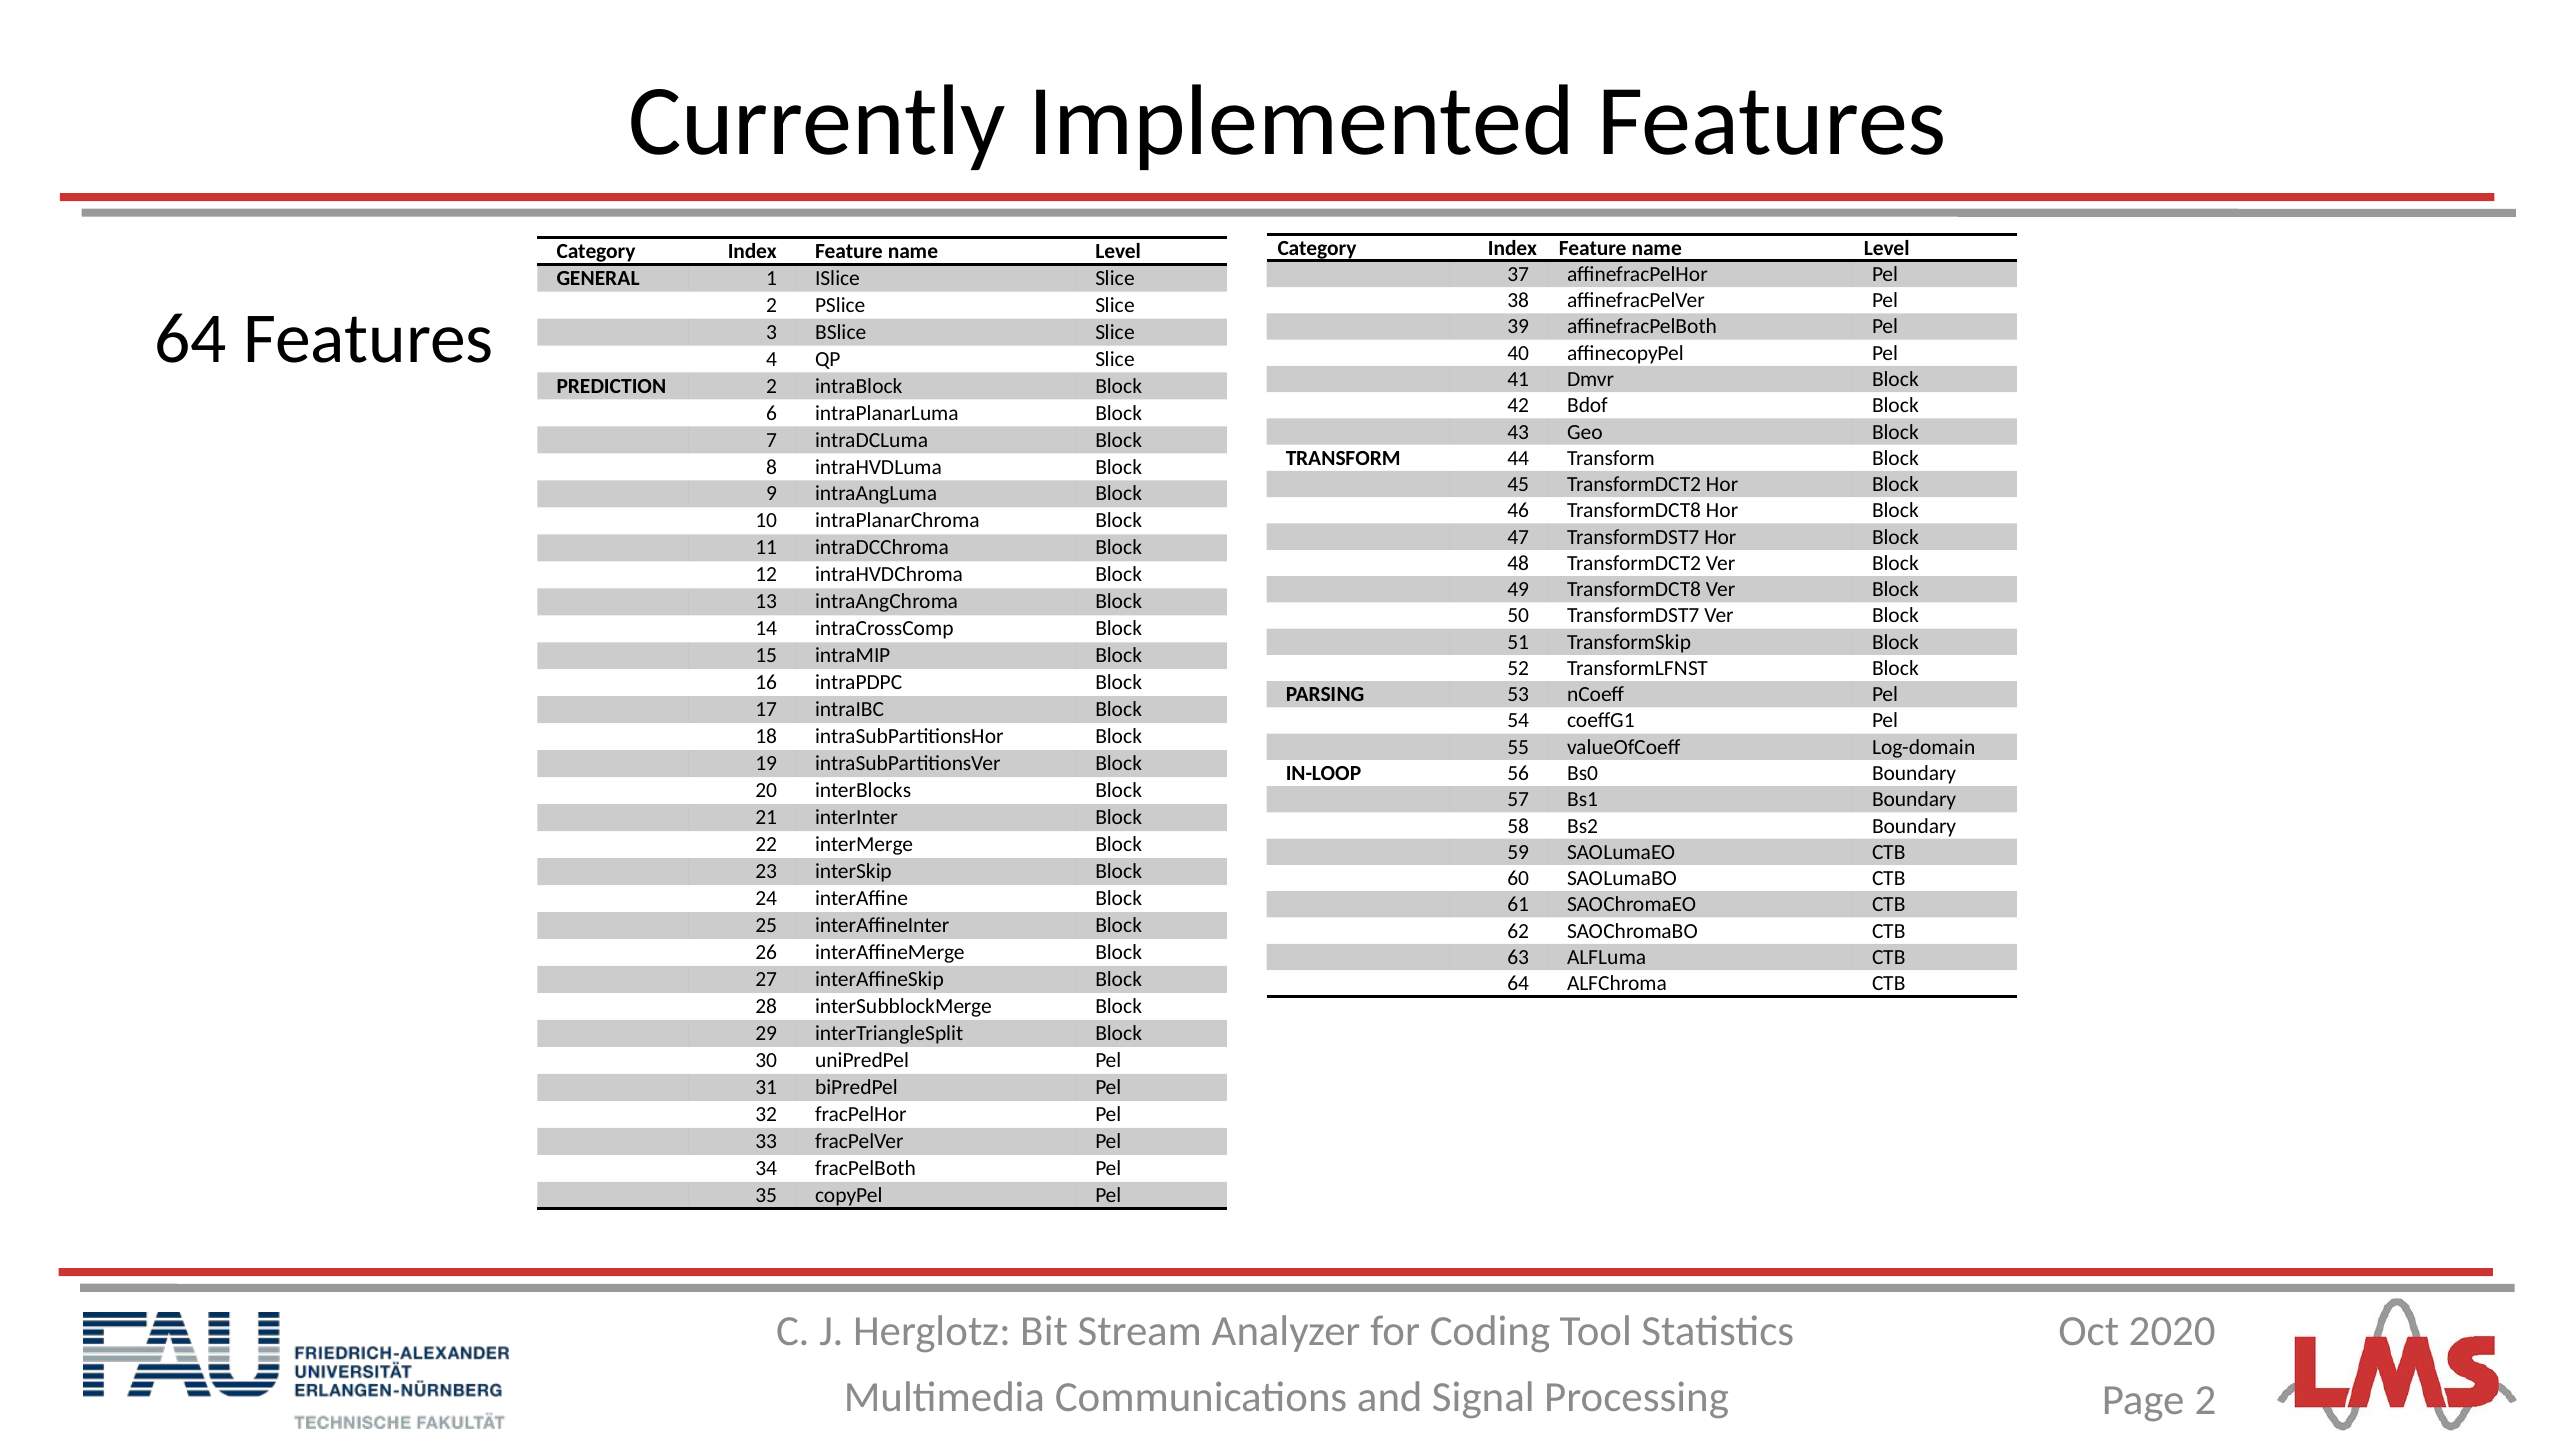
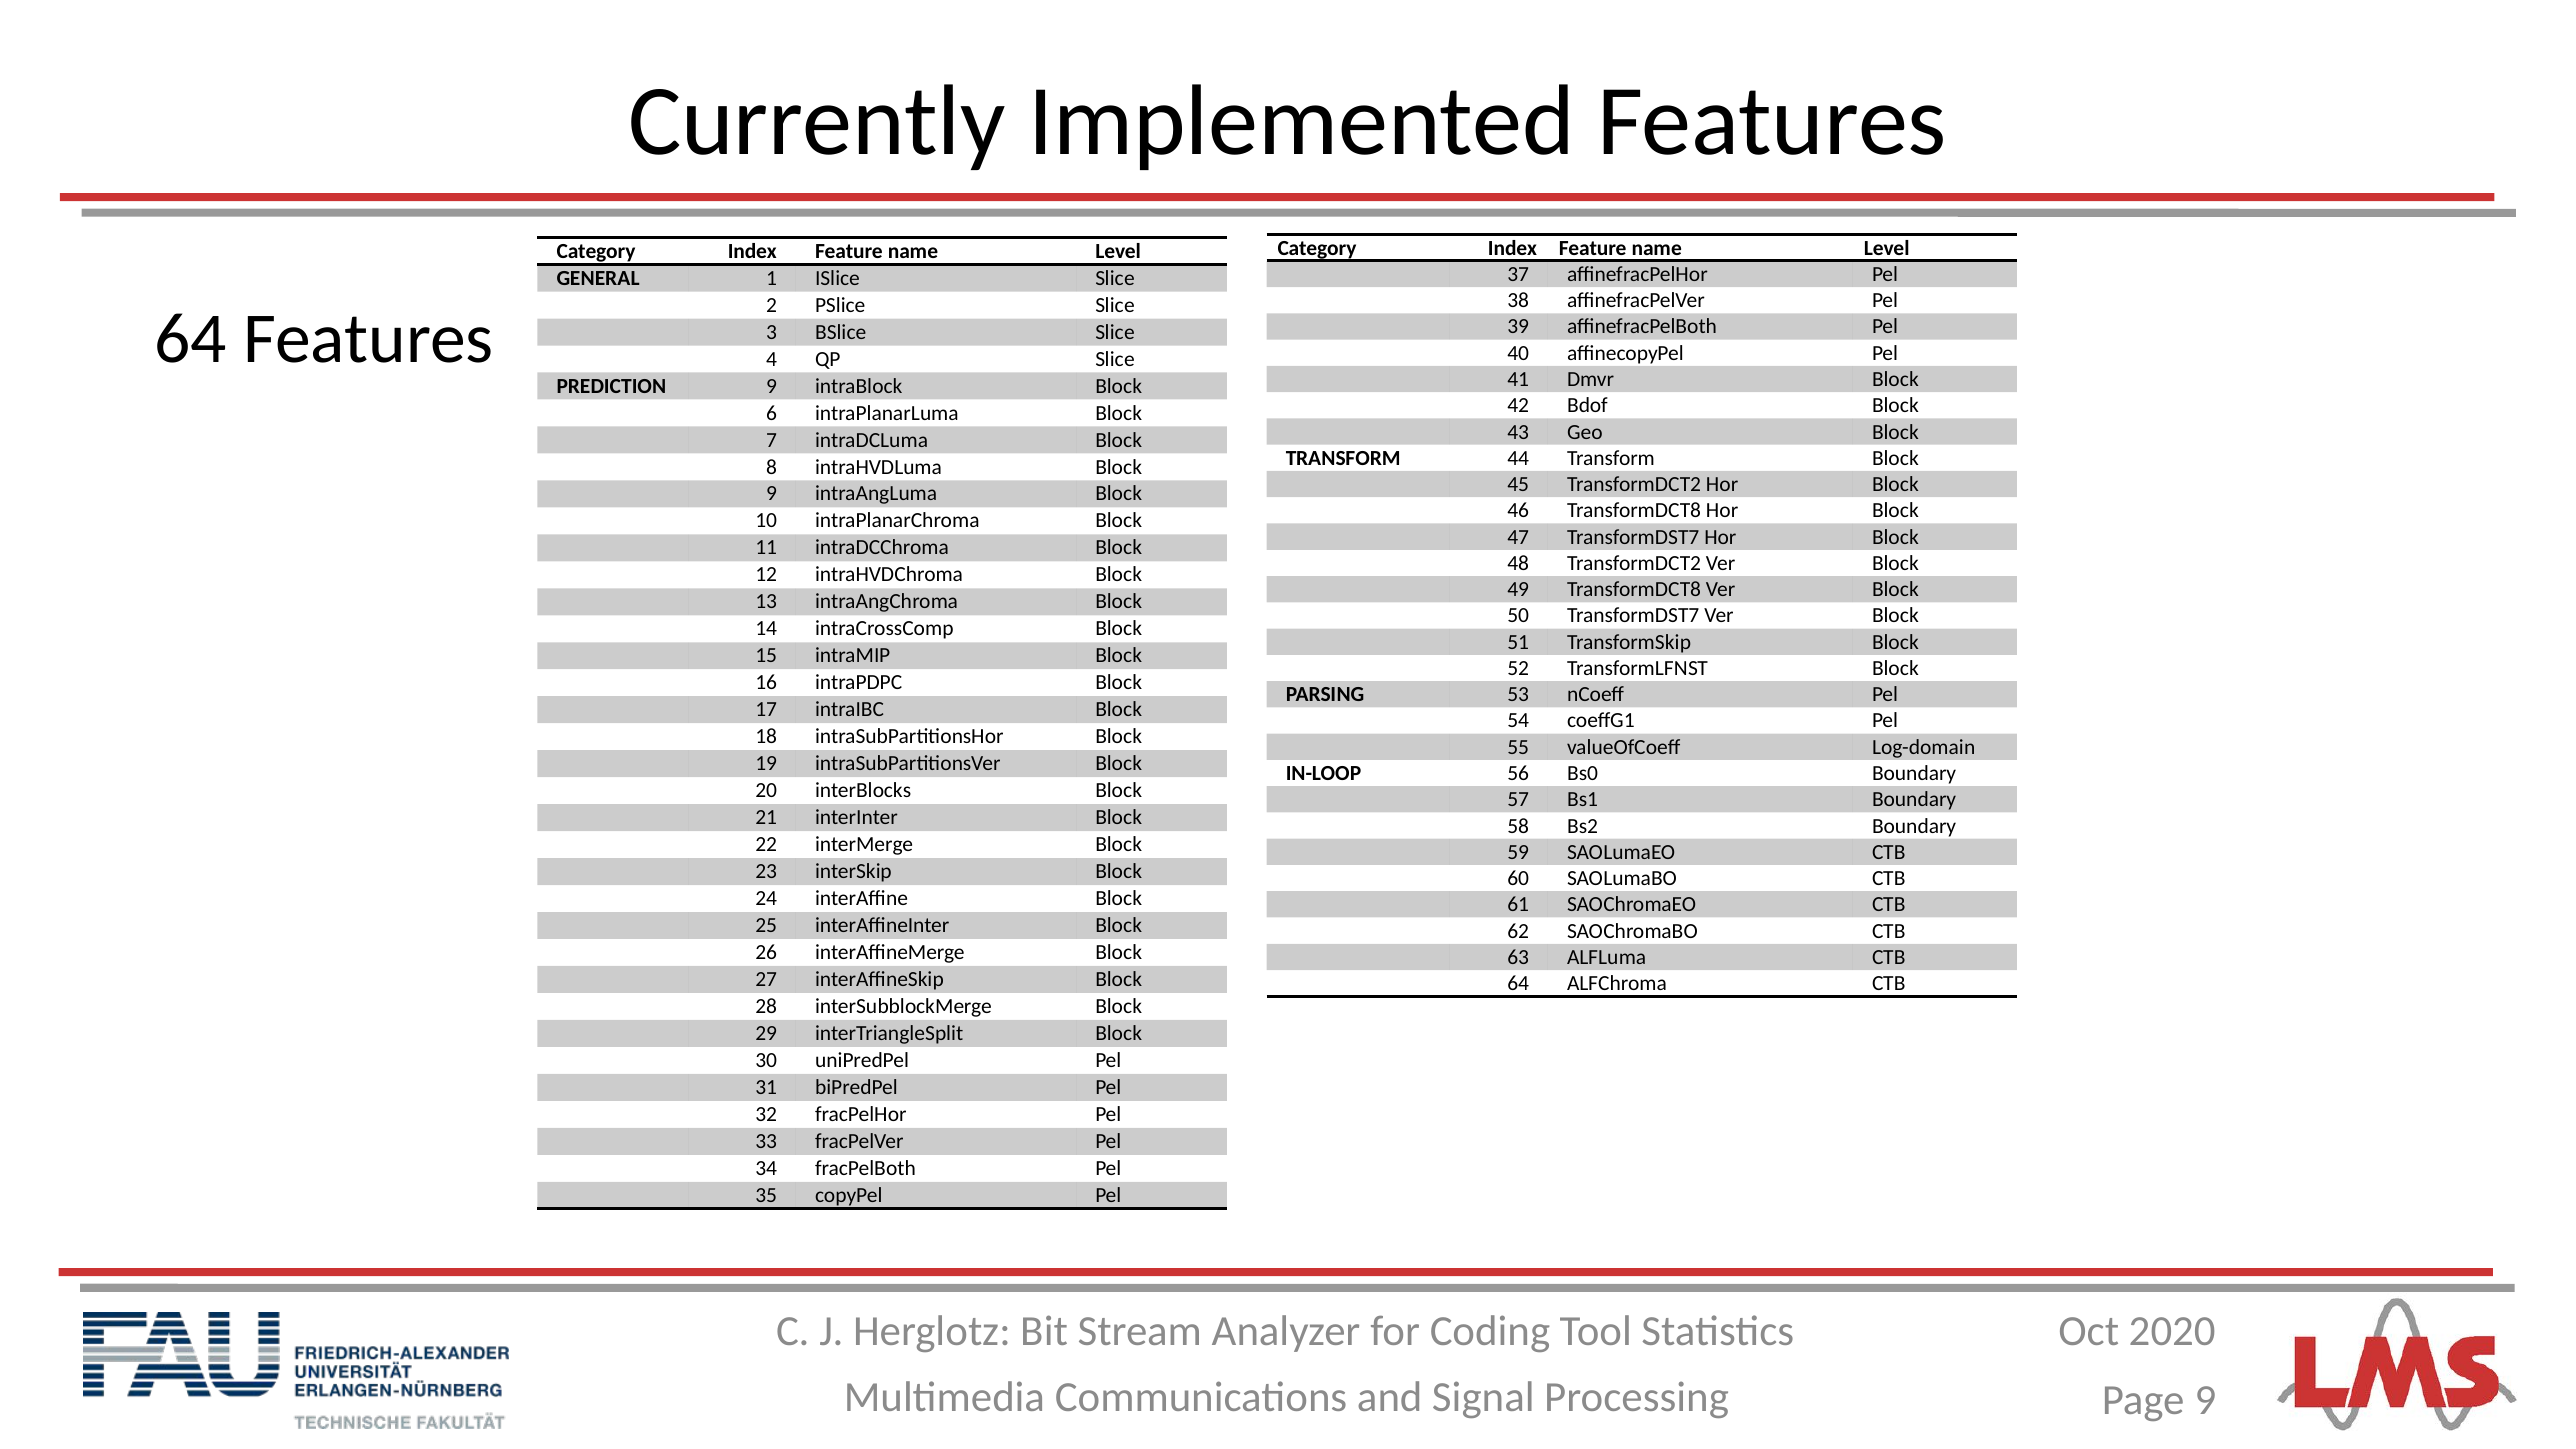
PREDICTION 2: 2 -> 9
2 at (2205, 1400): 2 -> 9
